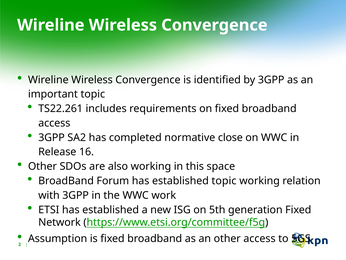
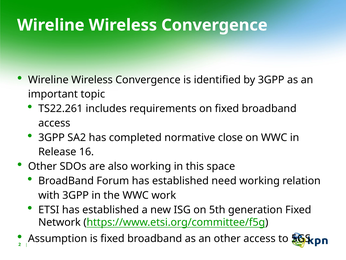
established topic: topic -> need
